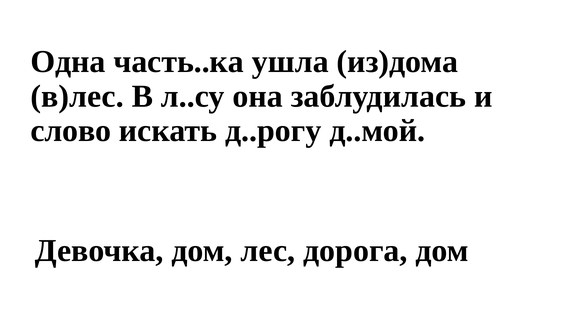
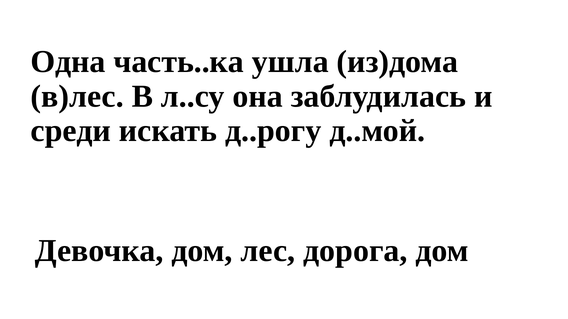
слово: слово -> среди
